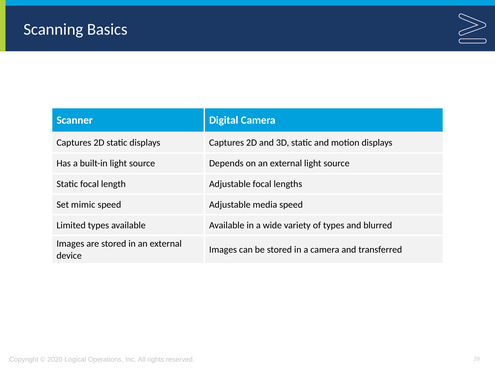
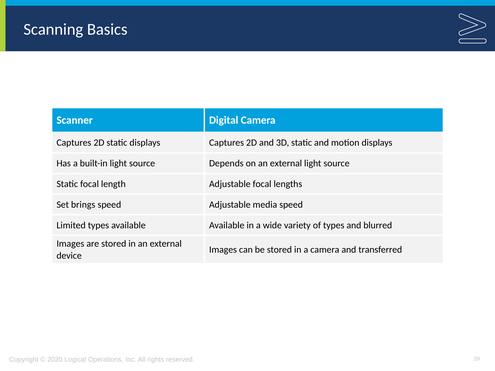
mimic: mimic -> brings
